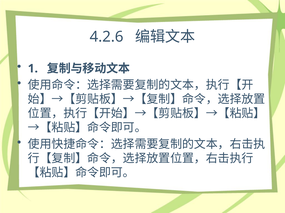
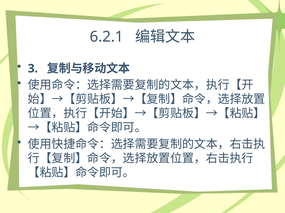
4.2.6: 4.2.6 -> 6.2.1
1: 1 -> 3
